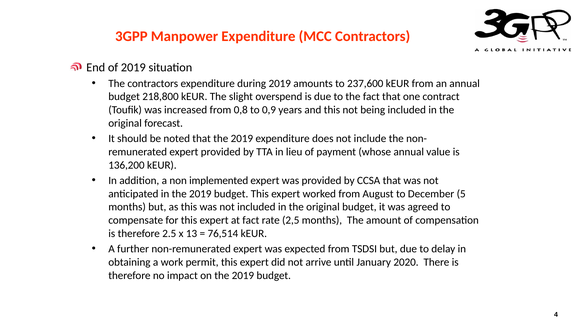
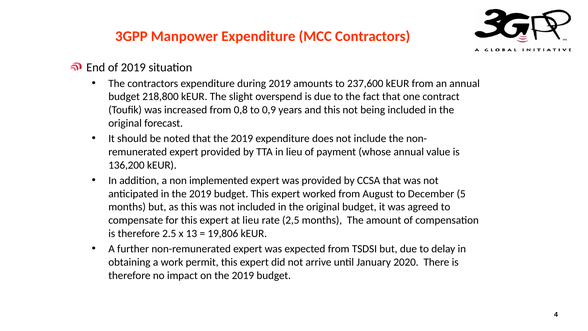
at fact: fact -> lieu
76,514: 76,514 -> 19,806
